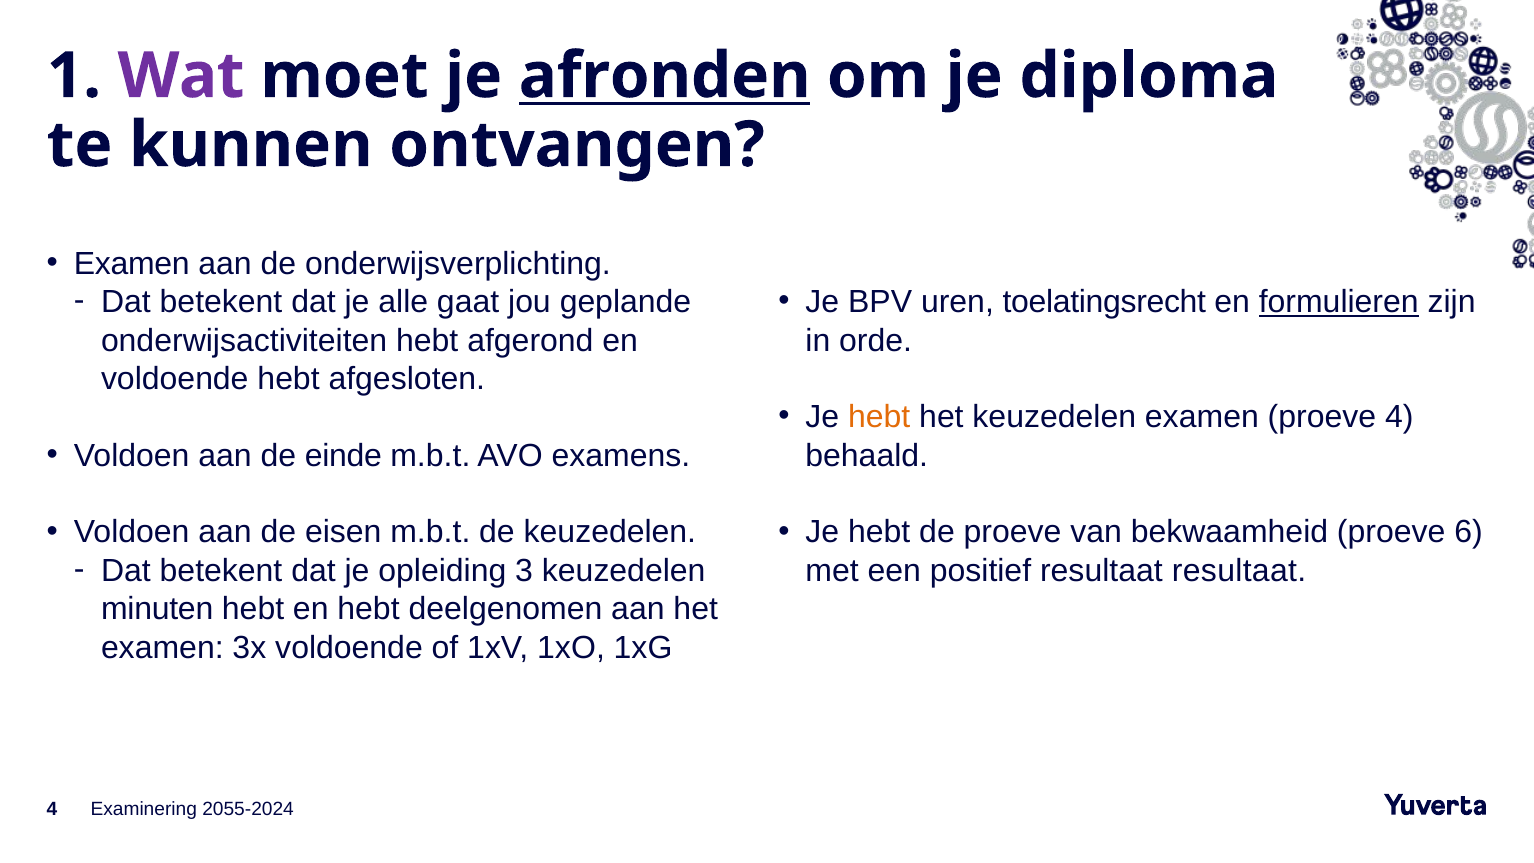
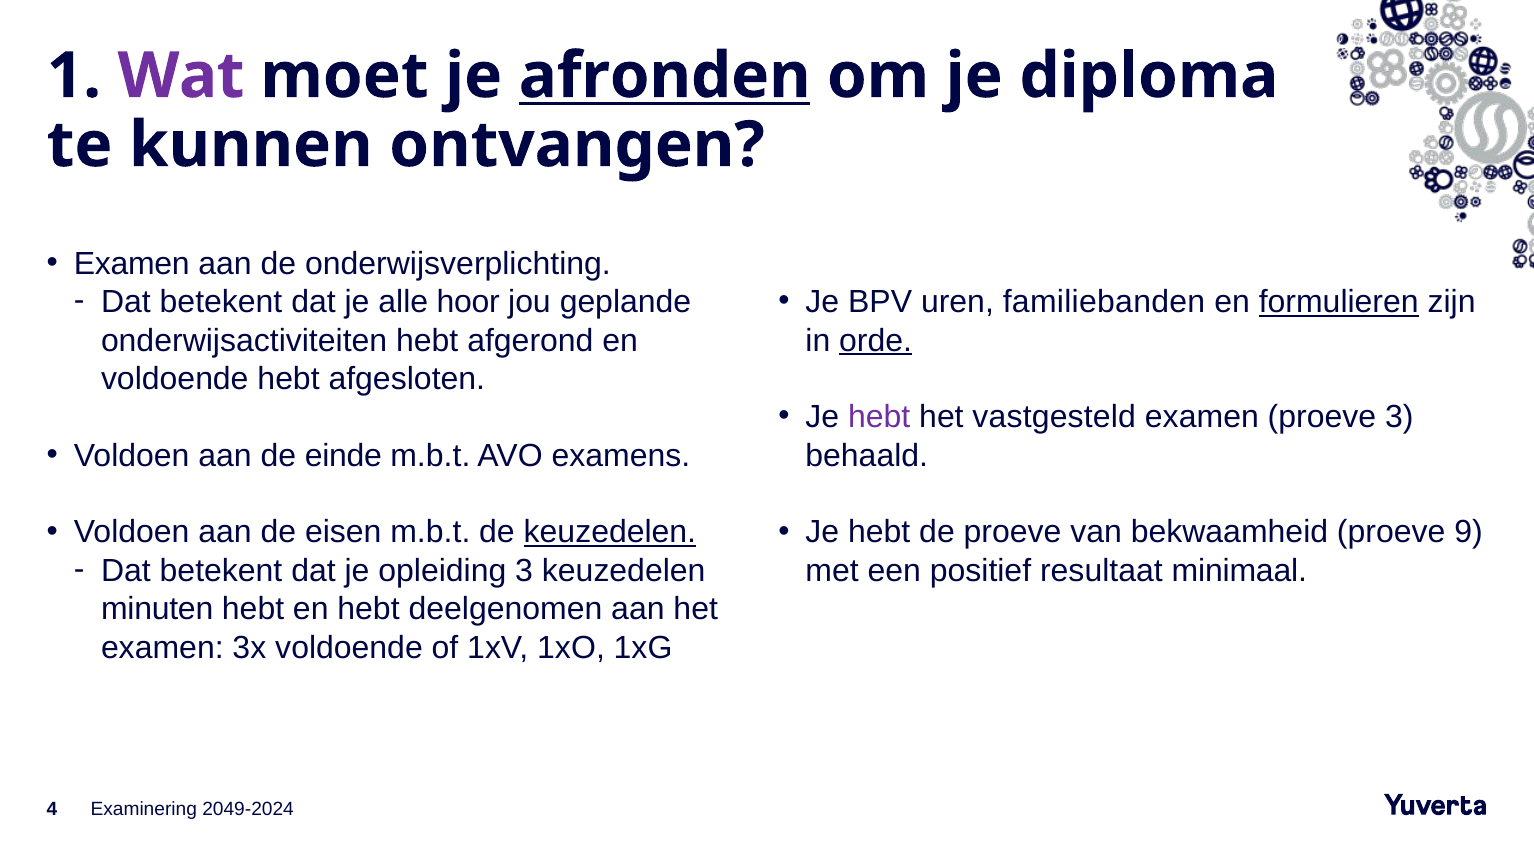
gaat: gaat -> hoor
toelatingsrecht: toelatingsrecht -> familiebanden
orde underline: none -> present
hebt at (879, 417) colour: orange -> purple
het keuzedelen: keuzedelen -> vastgesteld
proeve 4: 4 -> 3
keuzedelen at (610, 532) underline: none -> present
6: 6 -> 9
resultaat resultaat: resultaat -> minimaal
2055-2024: 2055-2024 -> 2049-2024
